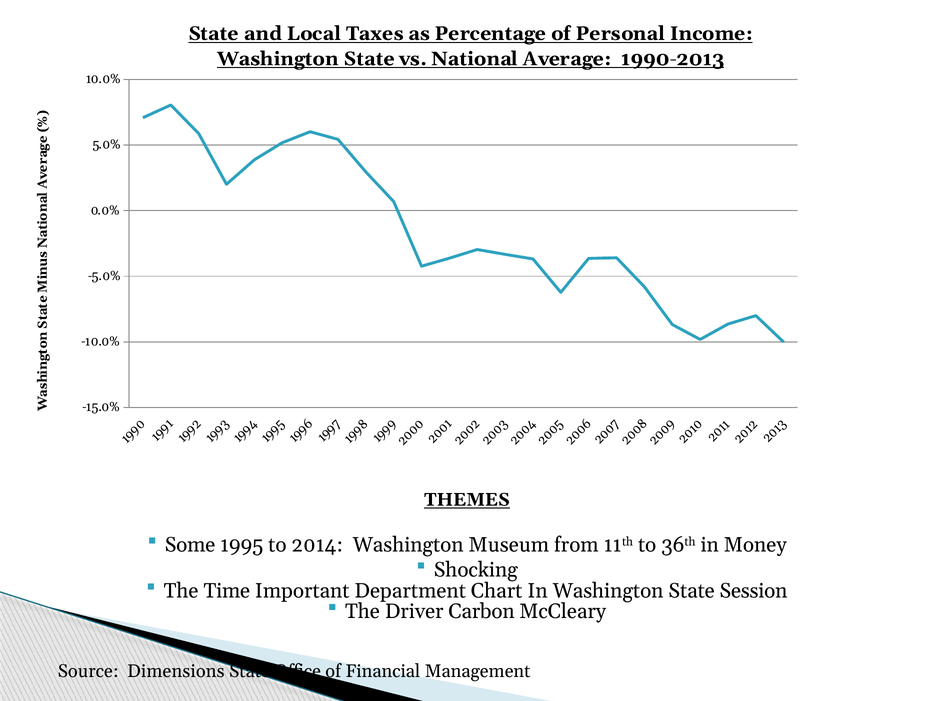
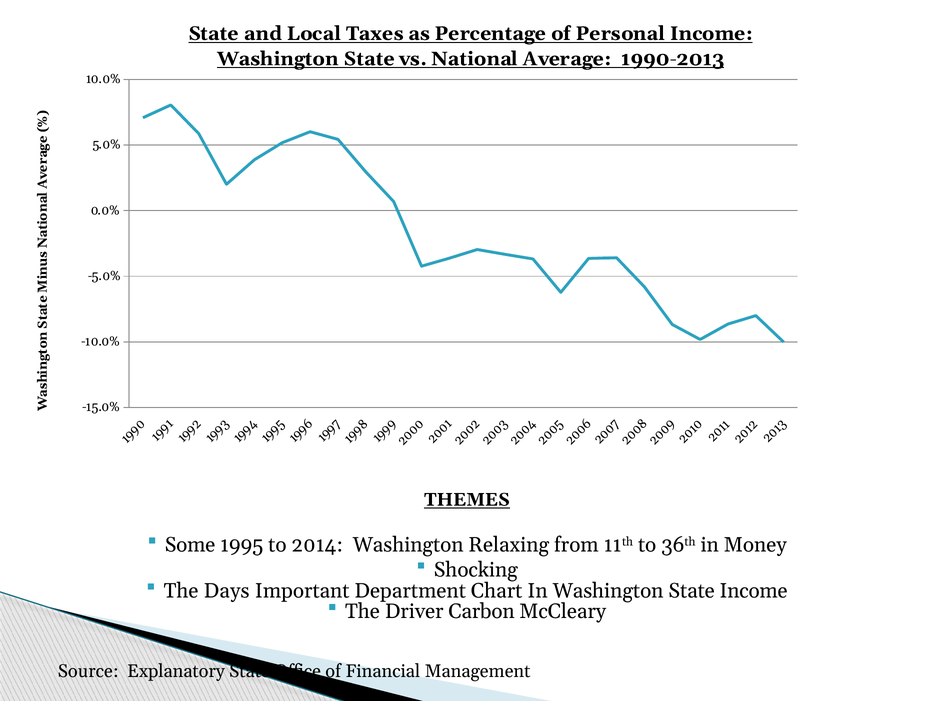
Museum: Museum -> Relaxing
Time: Time -> Days
State Session: Session -> Income
Dimensions: Dimensions -> Explanatory
